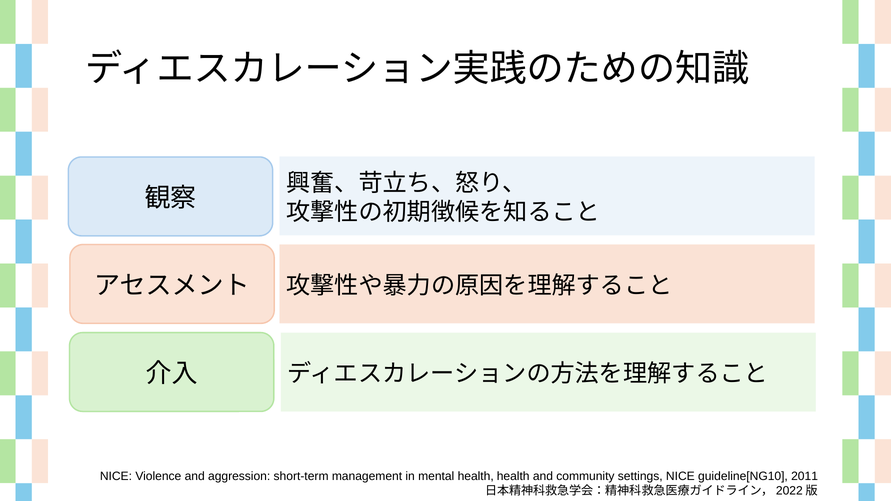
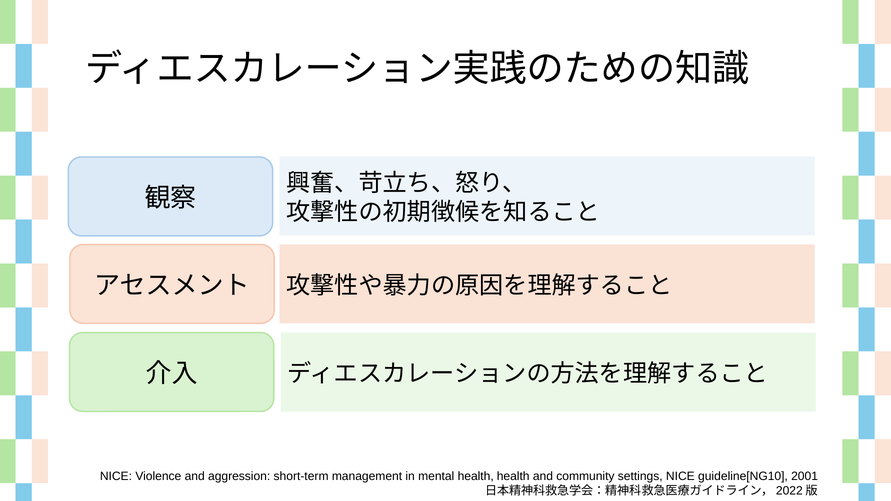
2011: 2011 -> 2001
